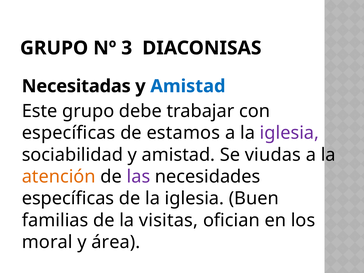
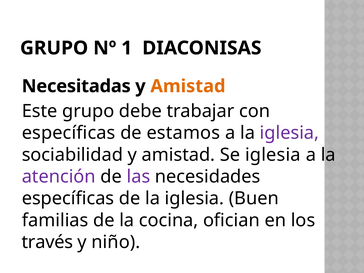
3: 3 -> 1
Amistad at (188, 86) colour: blue -> orange
Se viudas: viudas -> iglesia
atención colour: orange -> purple
visitas: visitas -> cocina
moral: moral -> través
área: área -> niño
